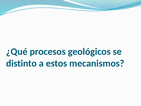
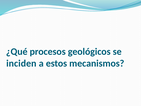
distinto: distinto -> inciden
